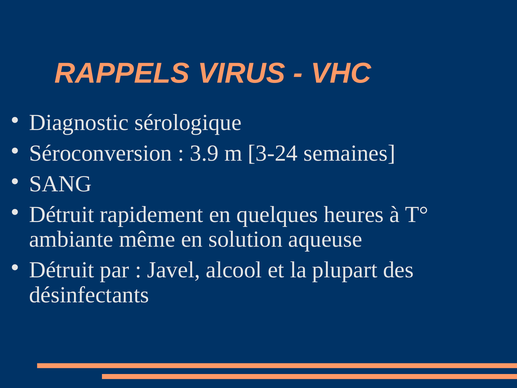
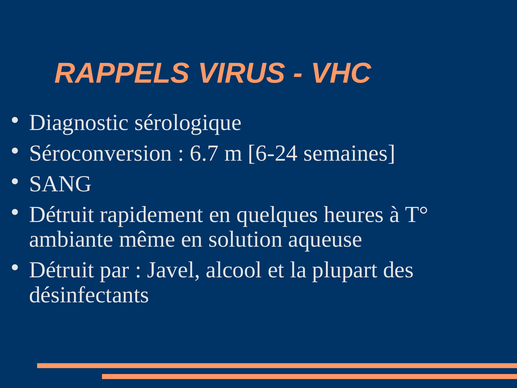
3.9: 3.9 -> 6.7
3-24: 3-24 -> 6-24
